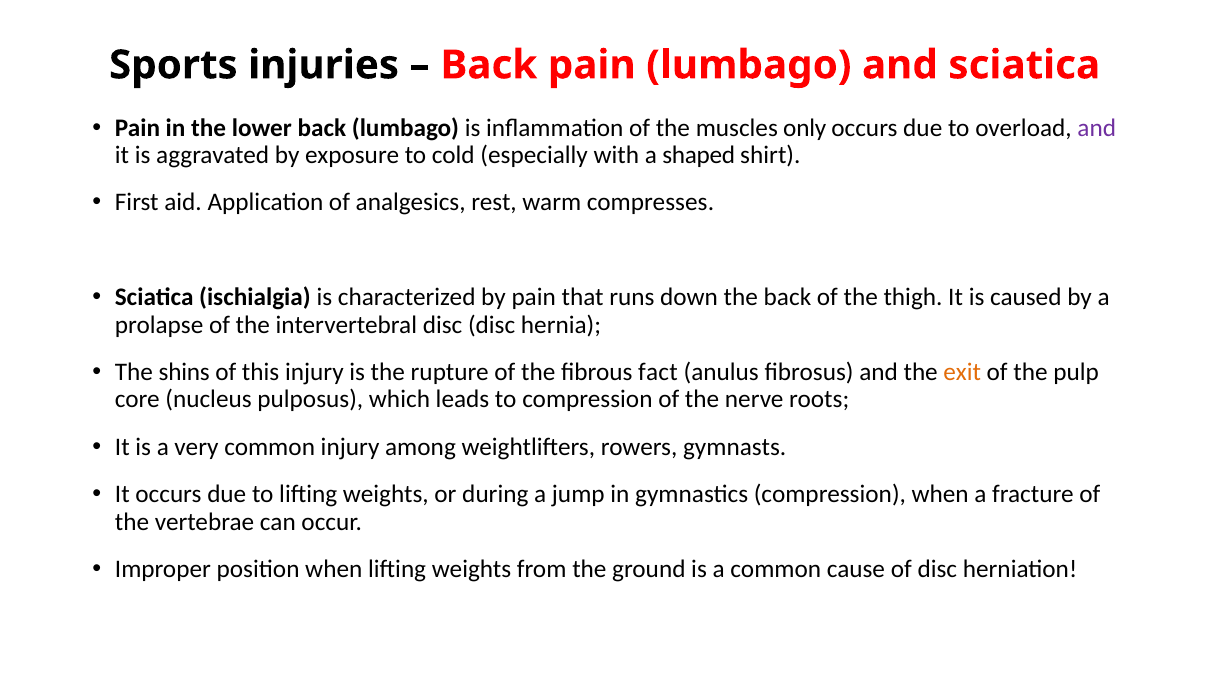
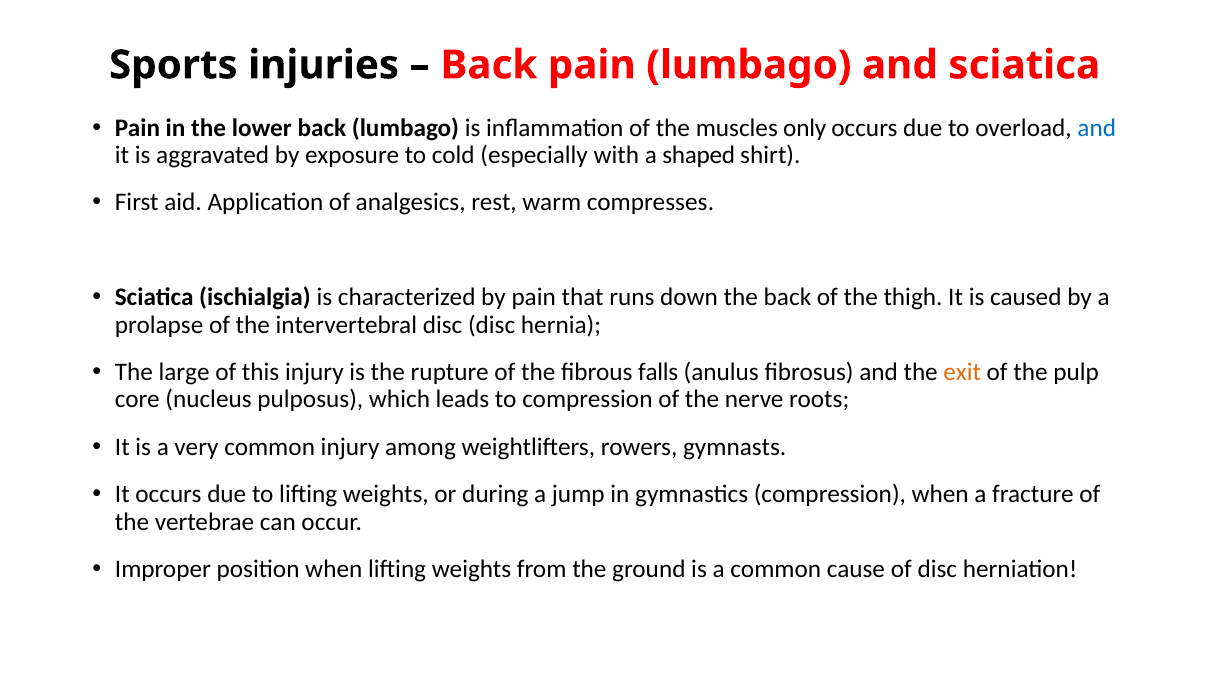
and at (1097, 128) colour: purple -> blue
shins: shins -> large
fact: fact -> falls
